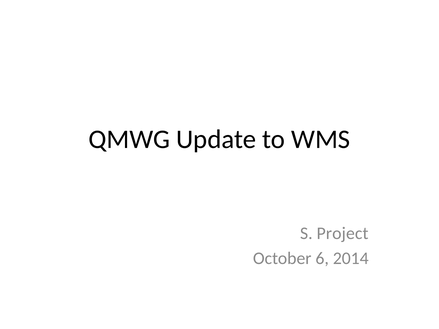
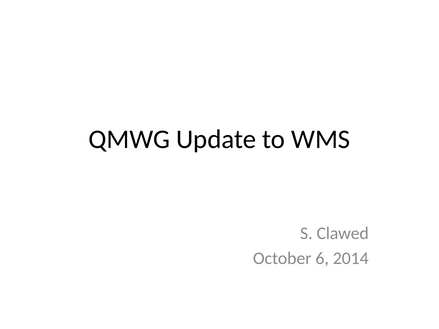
Project: Project -> Clawed
